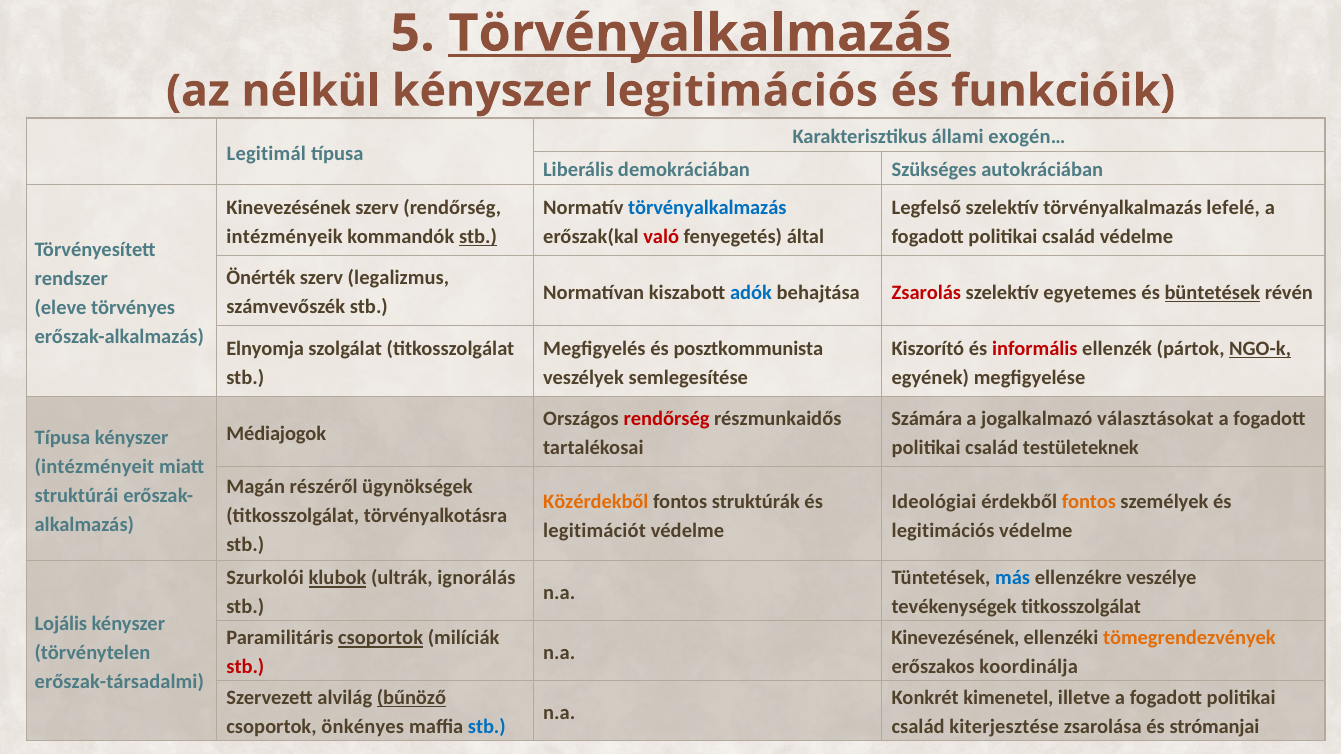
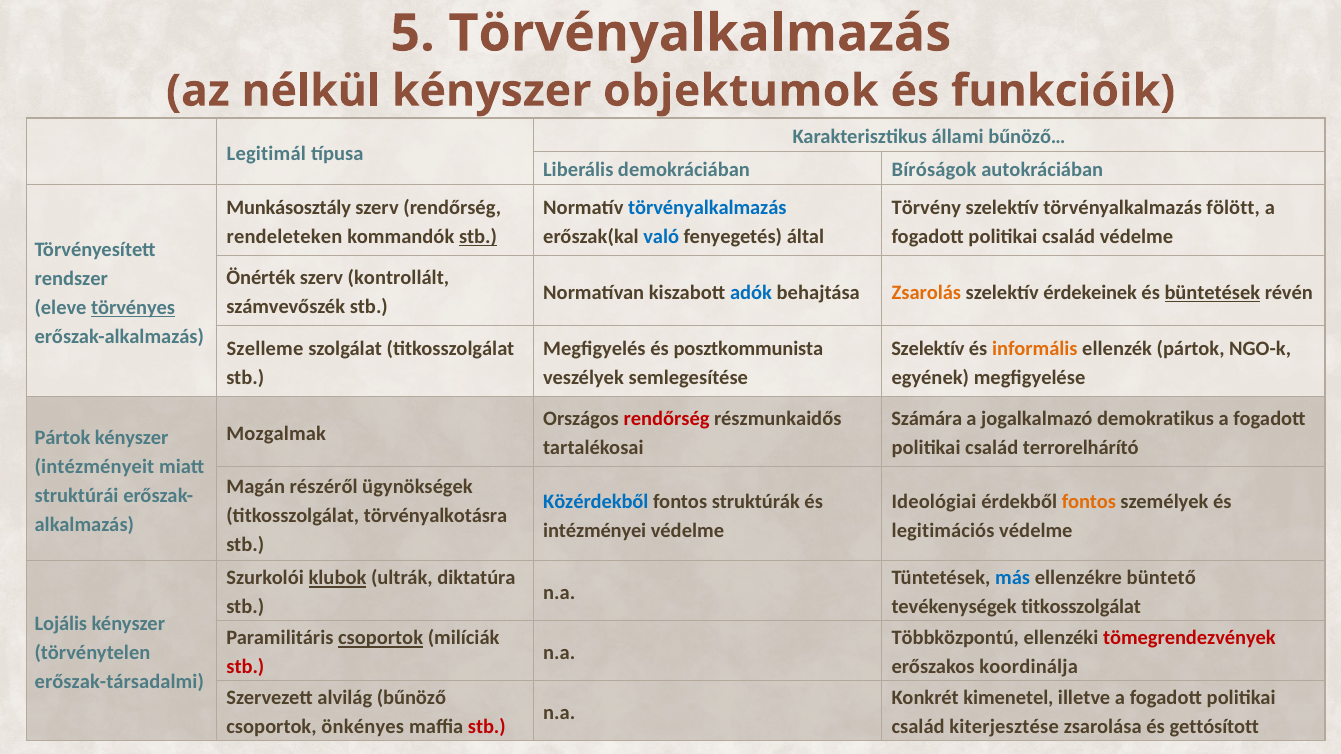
Törvényalkalmazás at (700, 33) underline: present -> none
kényszer legitimációs: legitimációs -> objektumok
exogén…: exogén… -> bűnöző…
Szükséges: Szükséges -> Bíróságok
Kinevezésének at (289, 207): Kinevezésének -> Munkásosztály
Legfelső: Legfelső -> Törvény
lefelé: lefelé -> fölött
intézményeik: intézményeik -> rendeleteken
való colour: red -> blue
legalizmus: legalizmus -> kontrollált
Zsarolás colour: red -> orange
egyetemes: egyetemes -> érdekeinek
törvényes underline: none -> present
Elnyomja: Elnyomja -> Szelleme
Kiszorító at (928, 349): Kiszorító -> Szelektív
informális colour: red -> orange
NGO-k underline: present -> none
választásokat: választásokat -> demokratikus
Médiajogok: Médiajogok -> Mozgalmak
Típusa at (62, 438): Típusa -> Pártok
testületeknek: testületeknek -> terrorelhárító
Közérdekből colour: orange -> blue
legitimációt: legitimációt -> intézményei
ignorálás: ignorálás -> diktatúra
veszélye: veszélye -> büntető
Kinevezésének at (955, 638): Kinevezésének -> Többközpontú
tömegrendezvények colour: orange -> red
bűnöző underline: present -> none
stb at (487, 727) colour: blue -> red
strómanjai: strómanjai -> gettósított
